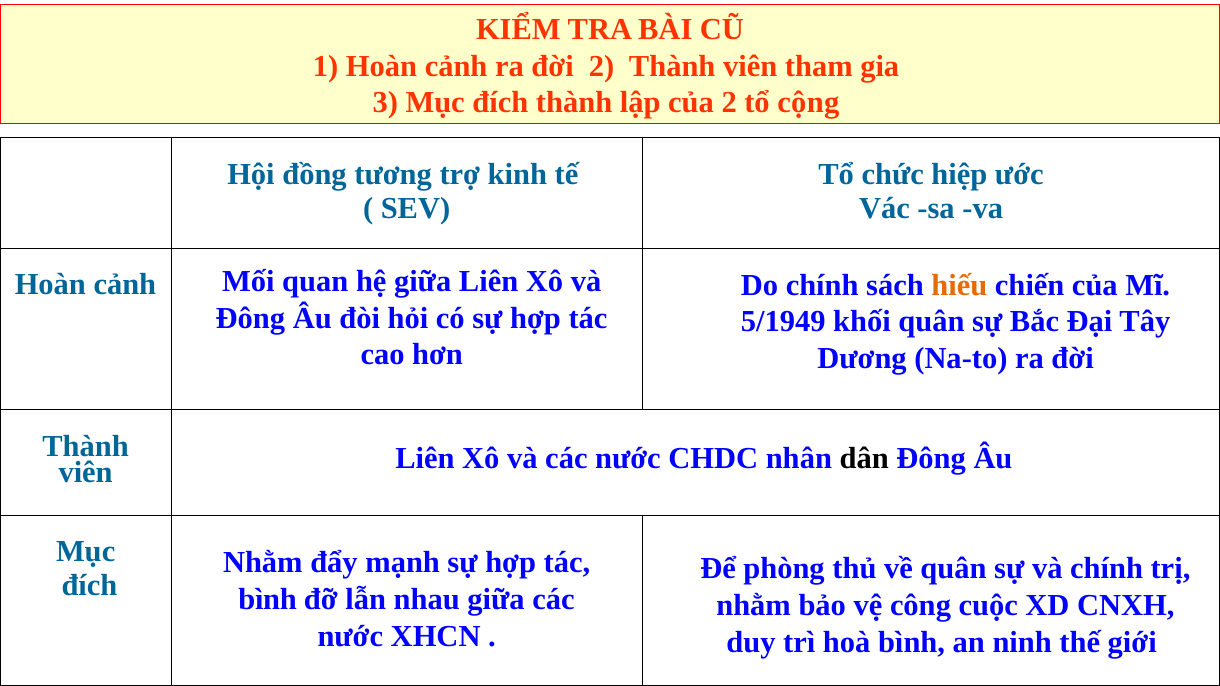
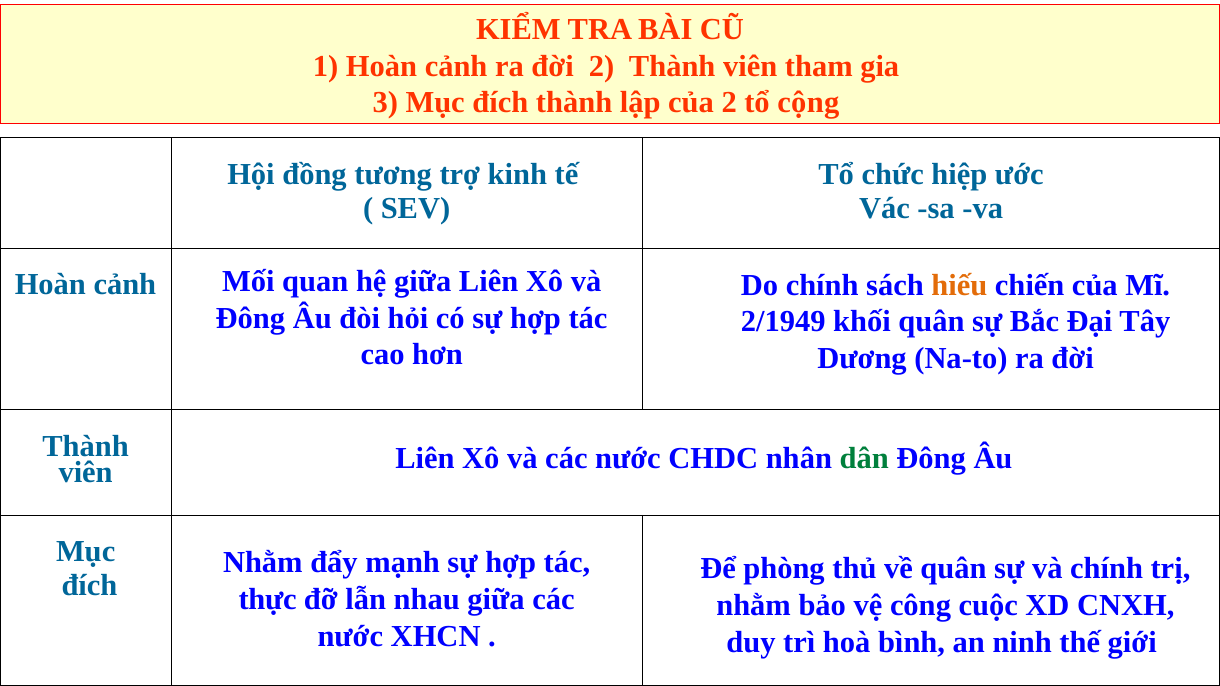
5/1949: 5/1949 -> 2/1949
dân colour: black -> green
bình at (268, 600): bình -> thực
